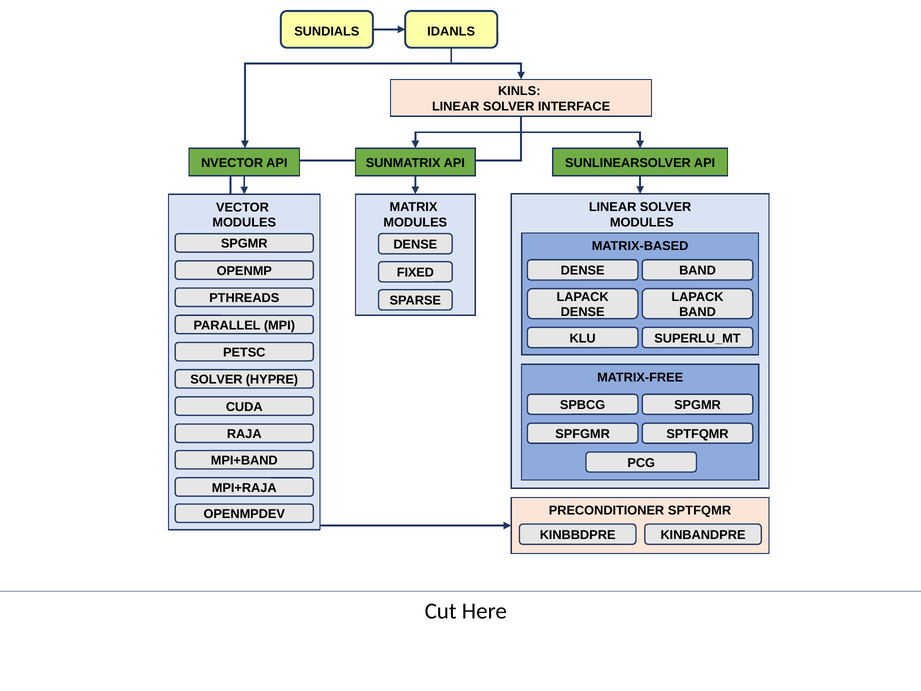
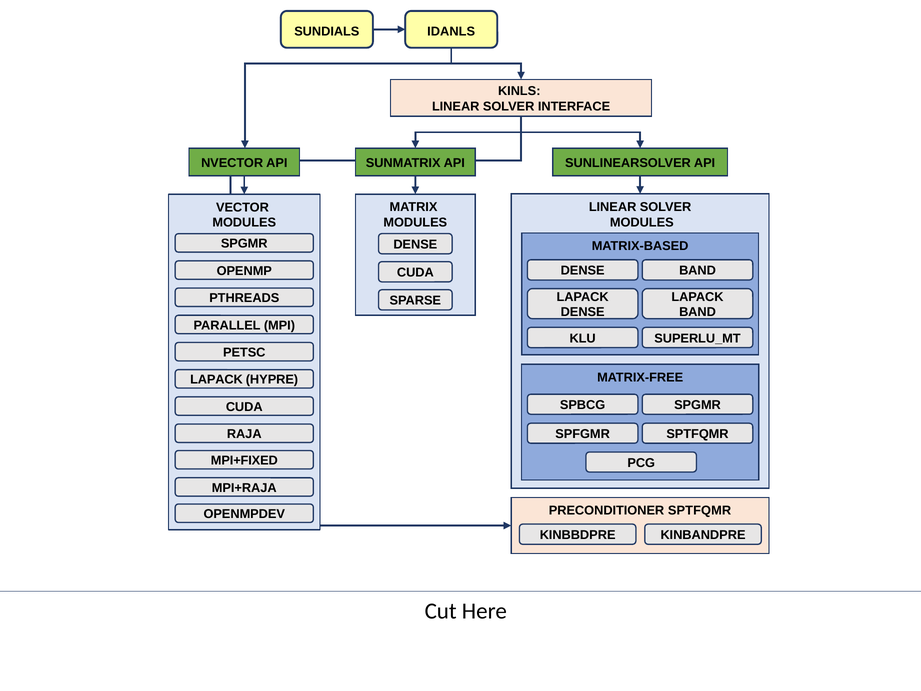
FIXED at (415, 273): FIXED -> CUDA
SOLVER at (216, 380): SOLVER -> LAPACK
MPI+BAND: MPI+BAND -> MPI+FIXED
